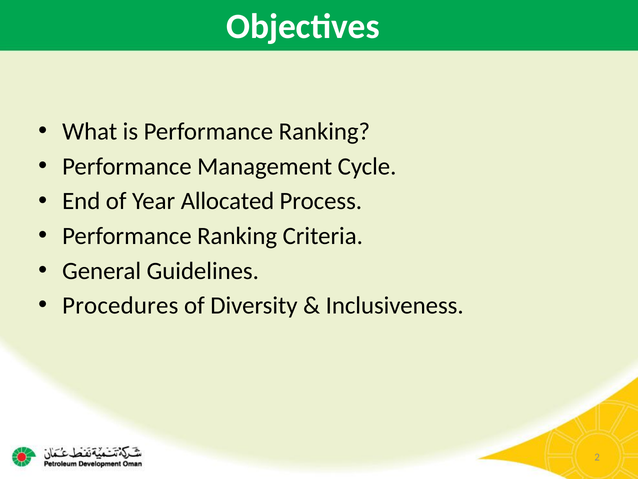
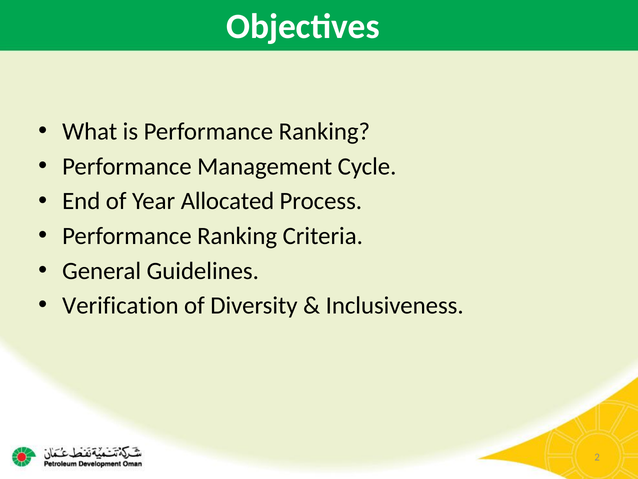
Procedures: Procedures -> Verification
